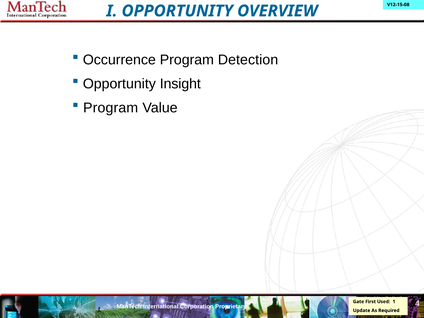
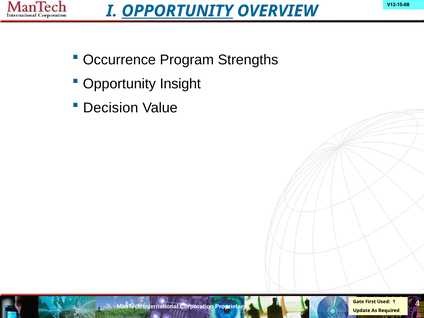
OPPORTUNITY at (177, 11) underline: none -> present
Detection: Detection -> Strengths
Program at (111, 108): Program -> Decision
